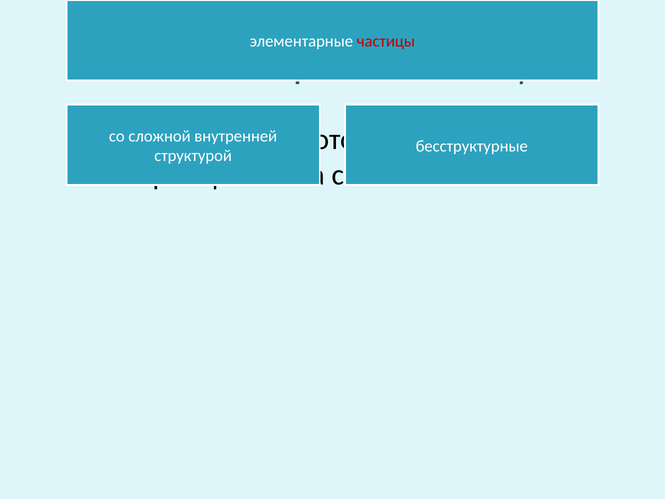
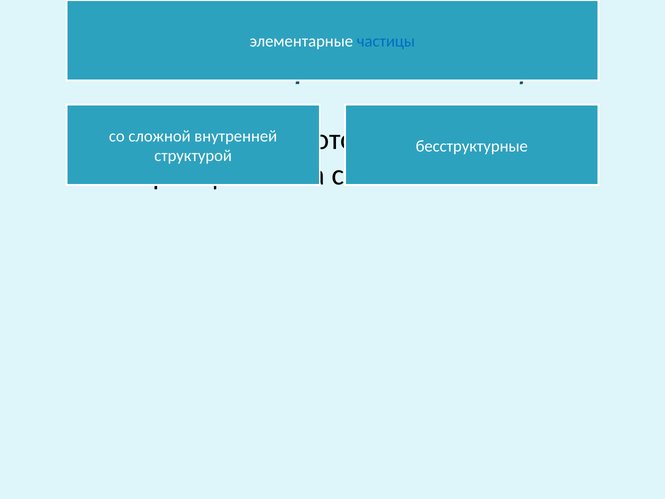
частицы at (386, 41) colour: red -> blue
